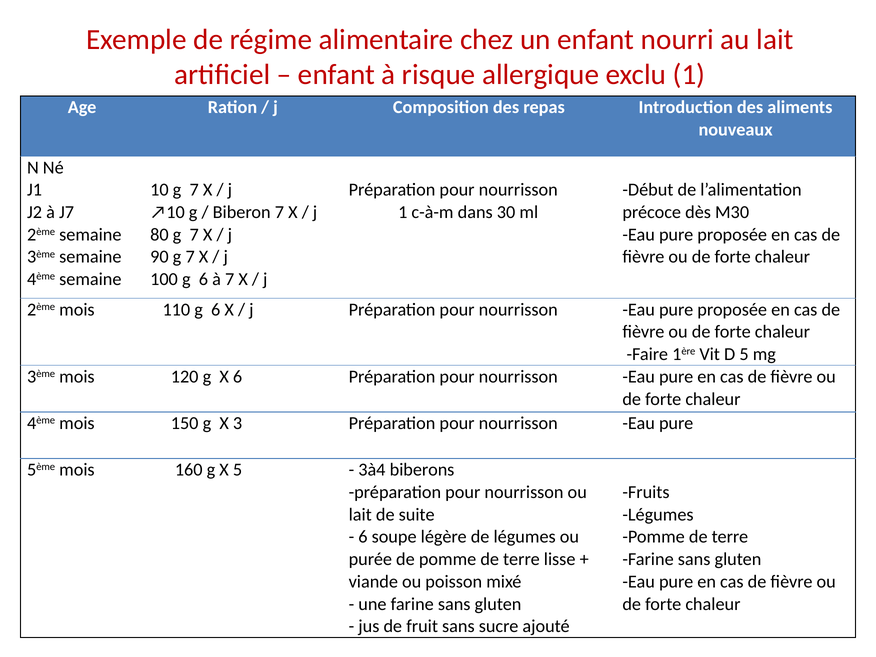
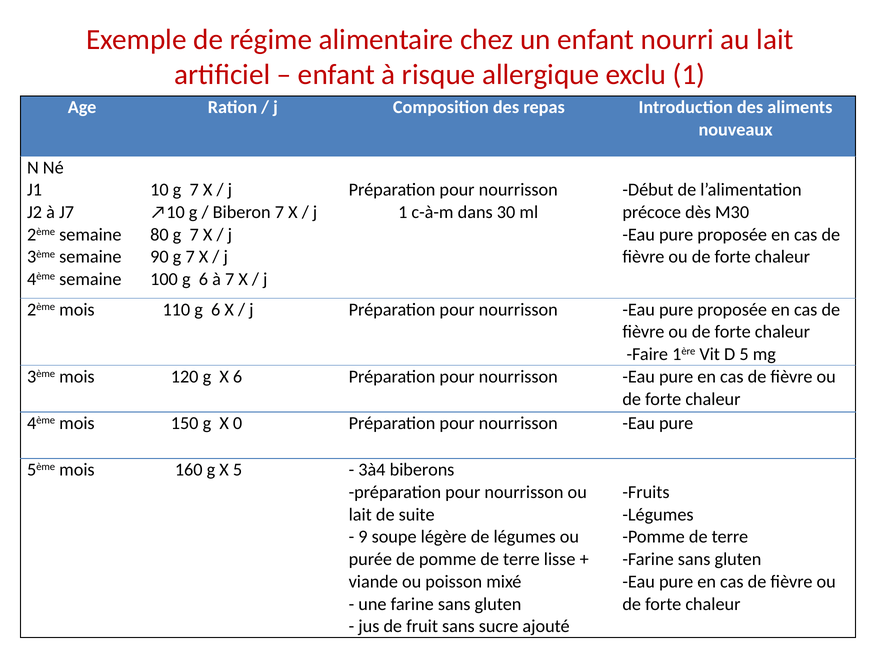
3: 3 -> 0
6 at (363, 537): 6 -> 9
